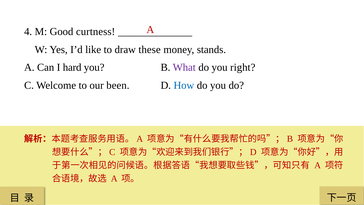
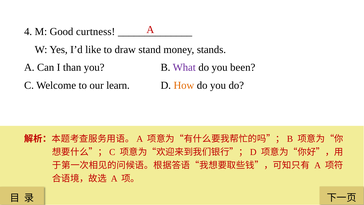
these: these -> stand
hard: hard -> than
right: right -> been
been: been -> learn
How colour: blue -> orange
